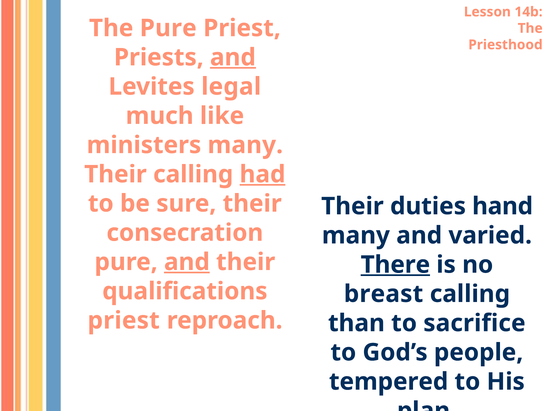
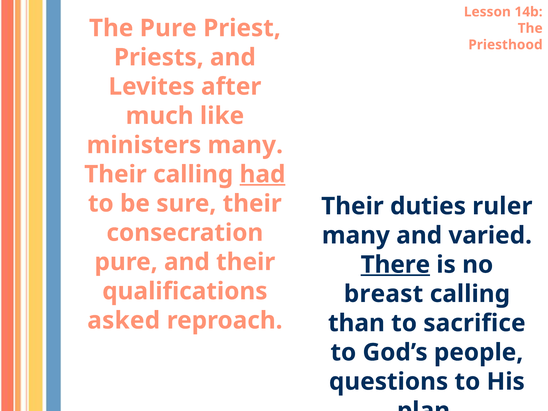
and at (233, 57) underline: present -> none
legal: legal -> after
hand: hand -> ruler
and at (187, 262) underline: present -> none
priest at (124, 320): priest -> asked
tempered: tempered -> questions
